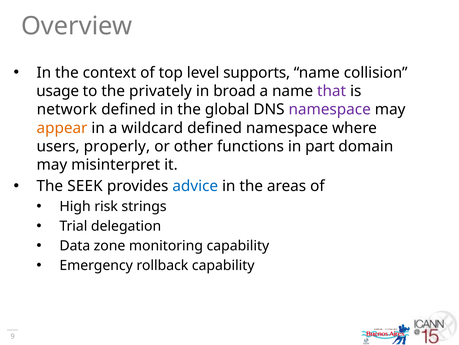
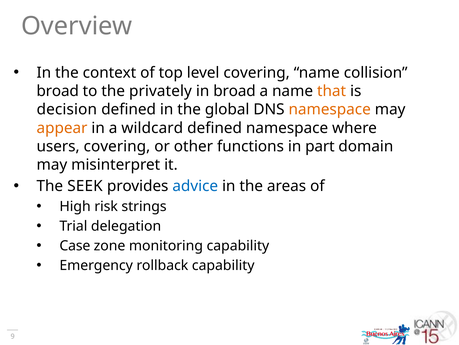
level supports: supports -> covering
usage at (58, 91): usage -> broad
that colour: purple -> orange
network: network -> decision
namespace at (330, 109) colour: purple -> orange
users properly: properly -> covering
Data: Data -> Case
